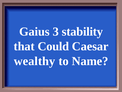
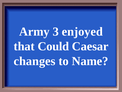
Gaius: Gaius -> Army
stability: stability -> enjoyed
wealthy: wealthy -> changes
